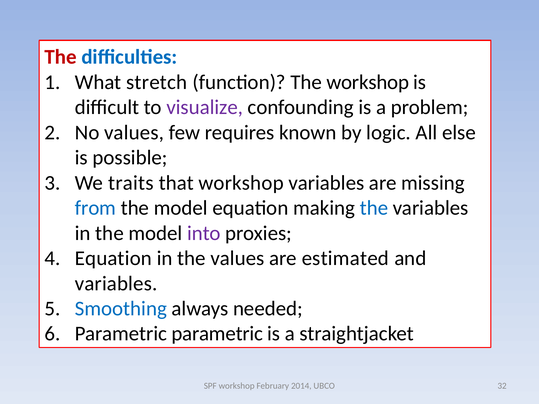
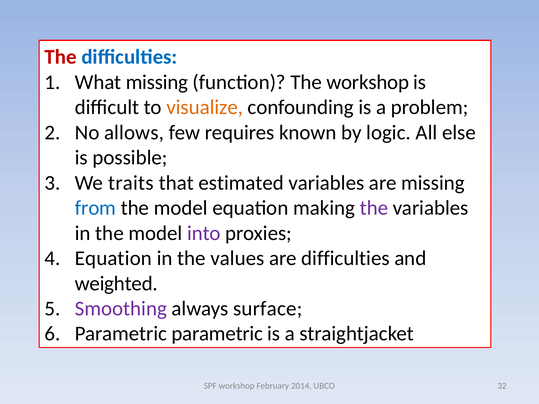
What stretch: stretch -> missing
visualize colour: purple -> orange
No values: values -> allows
that workshop: workshop -> estimated
the at (374, 208) colour: blue -> purple
are estimated: estimated -> difficulties
variables at (116, 284): variables -> weighted
Smoothing colour: blue -> purple
needed: needed -> surface
